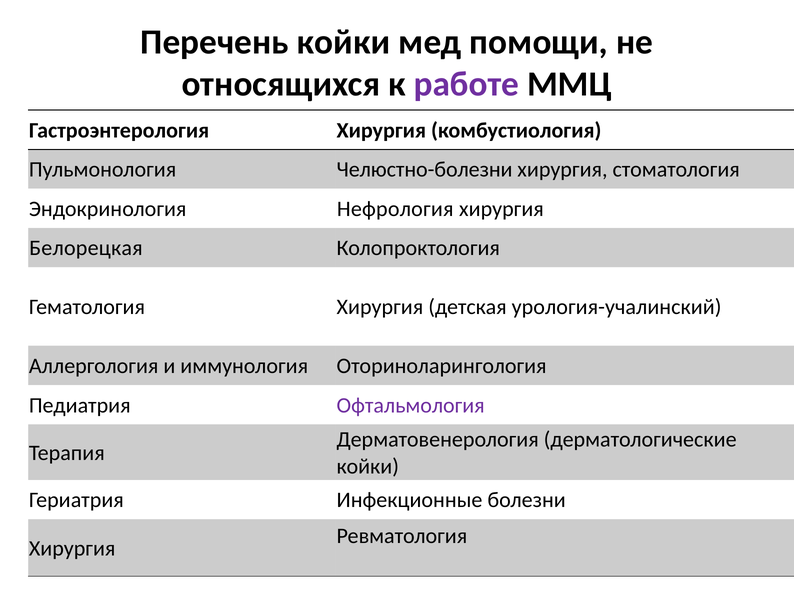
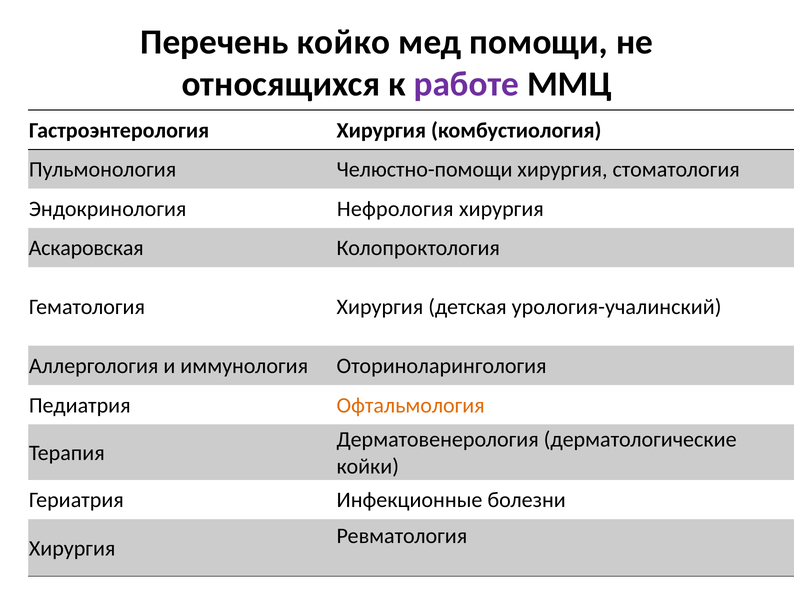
Перечень койки: койки -> койко
Челюстно-болезни: Челюстно-болезни -> Челюстно-помощи
Белорецкая: Белорецкая -> Аскаровская
Офтальмология colour: purple -> orange
